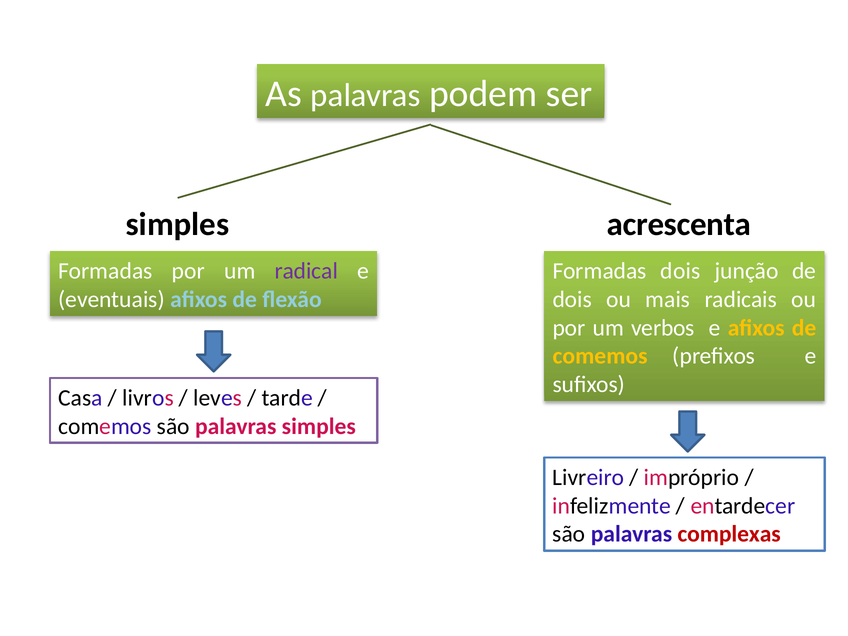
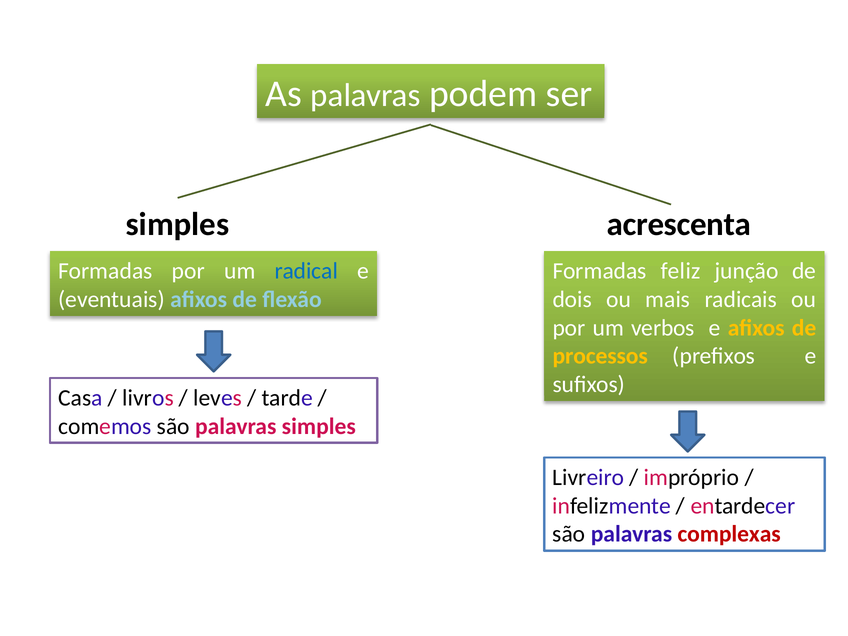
radical colour: purple -> blue
Formadas dois: dois -> feliz
comemos at (600, 356): comemos -> processos
